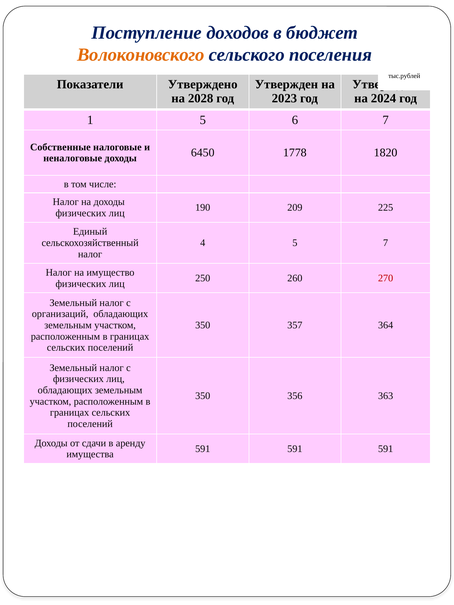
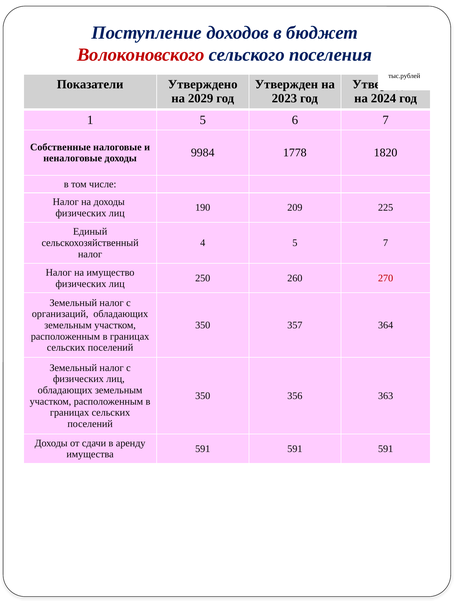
Волоконовского colour: orange -> red
2028: 2028 -> 2029
6450: 6450 -> 9984
